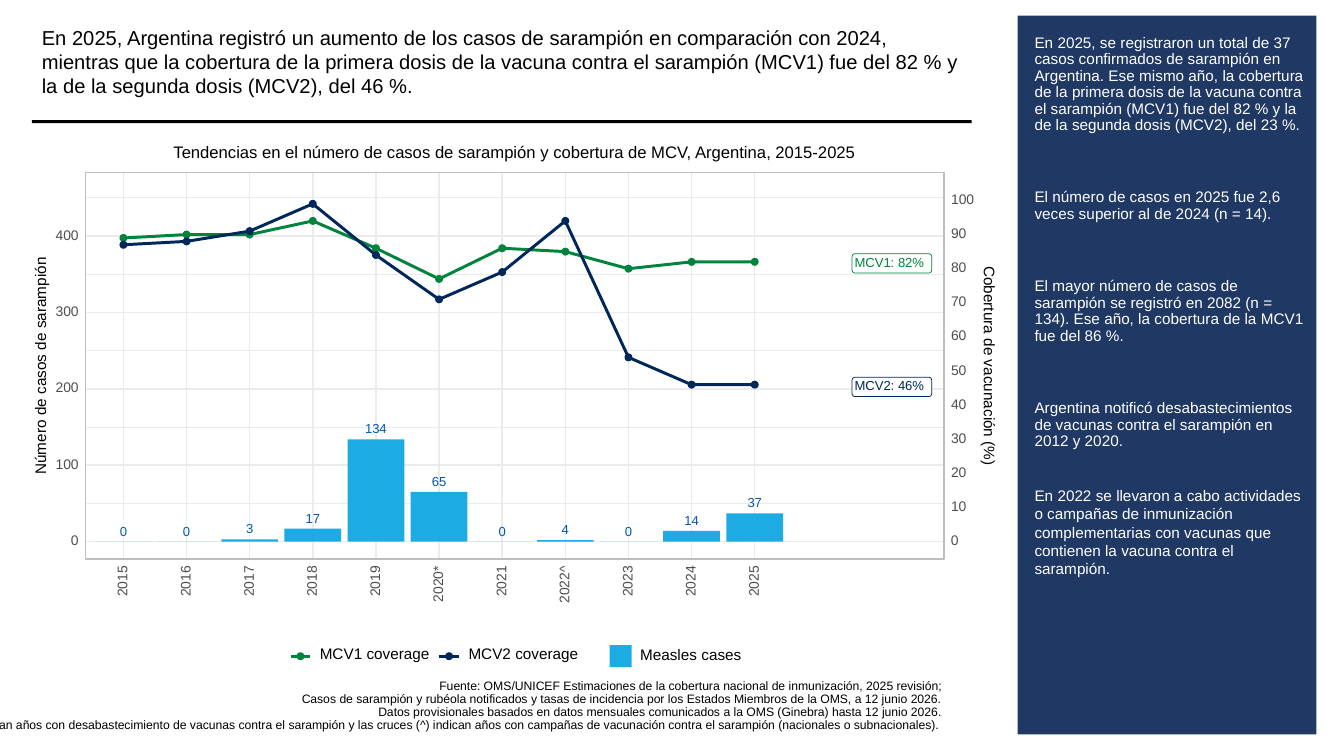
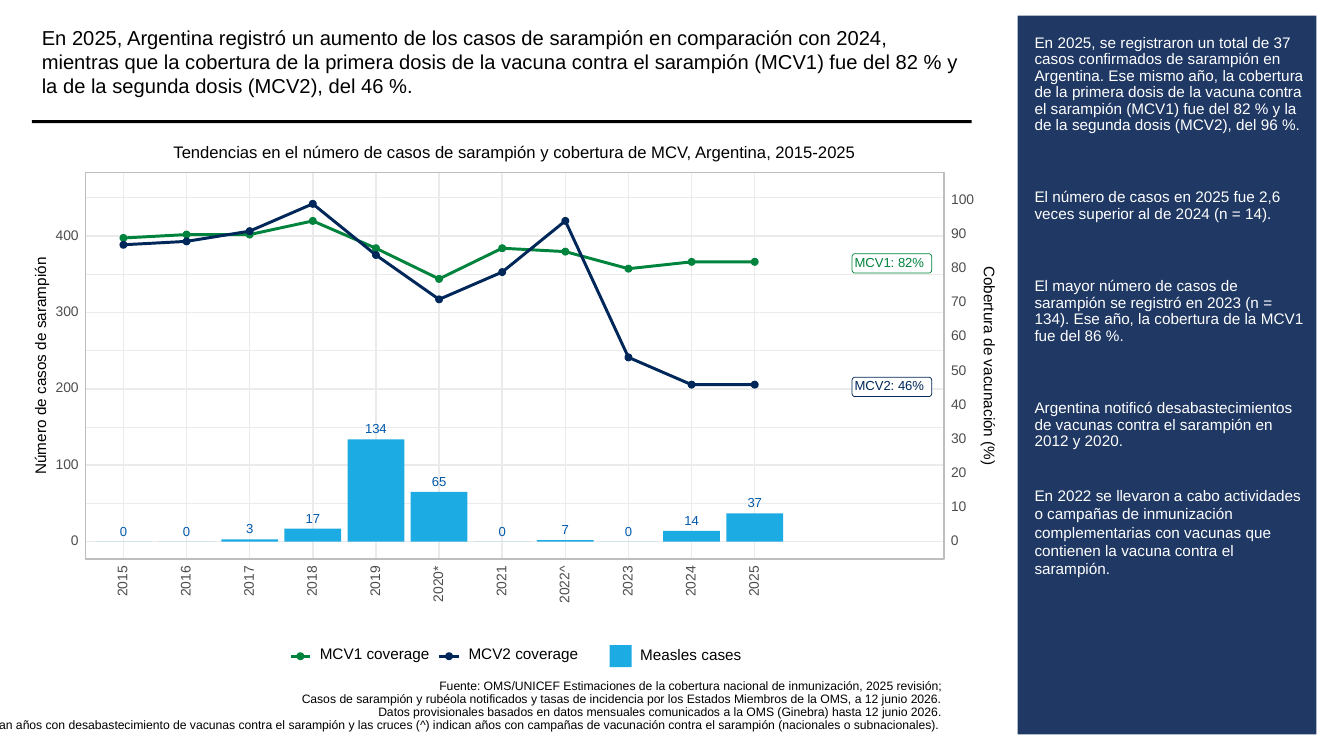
23: 23 -> 96
2082: 2082 -> 2023
0 4: 4 -> 7
